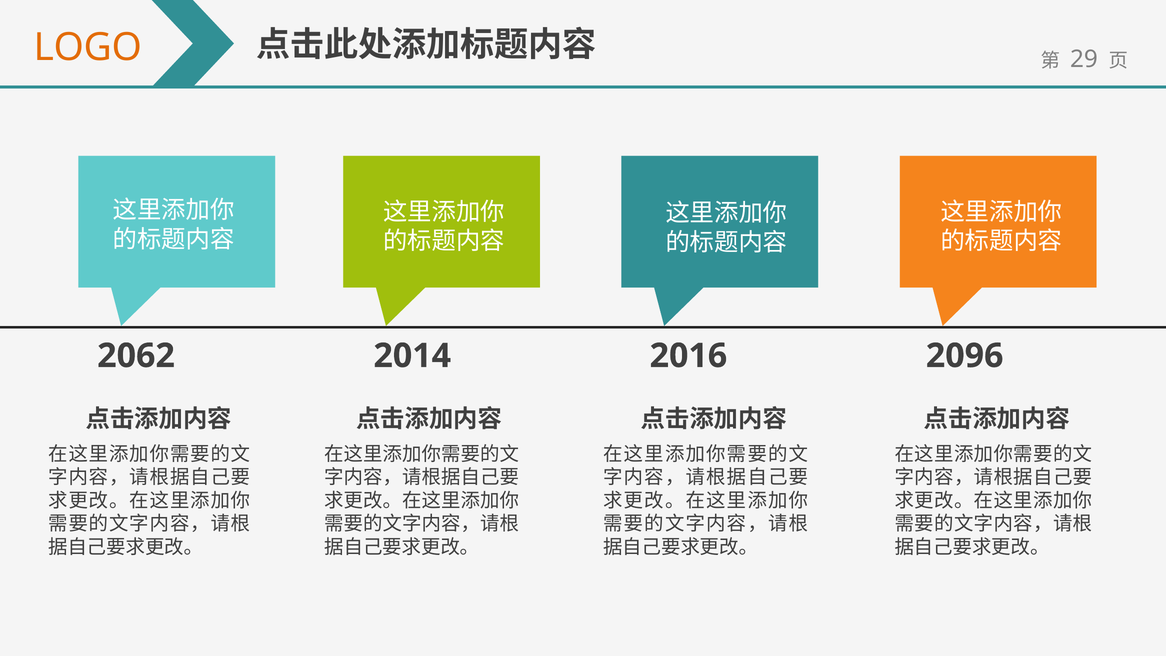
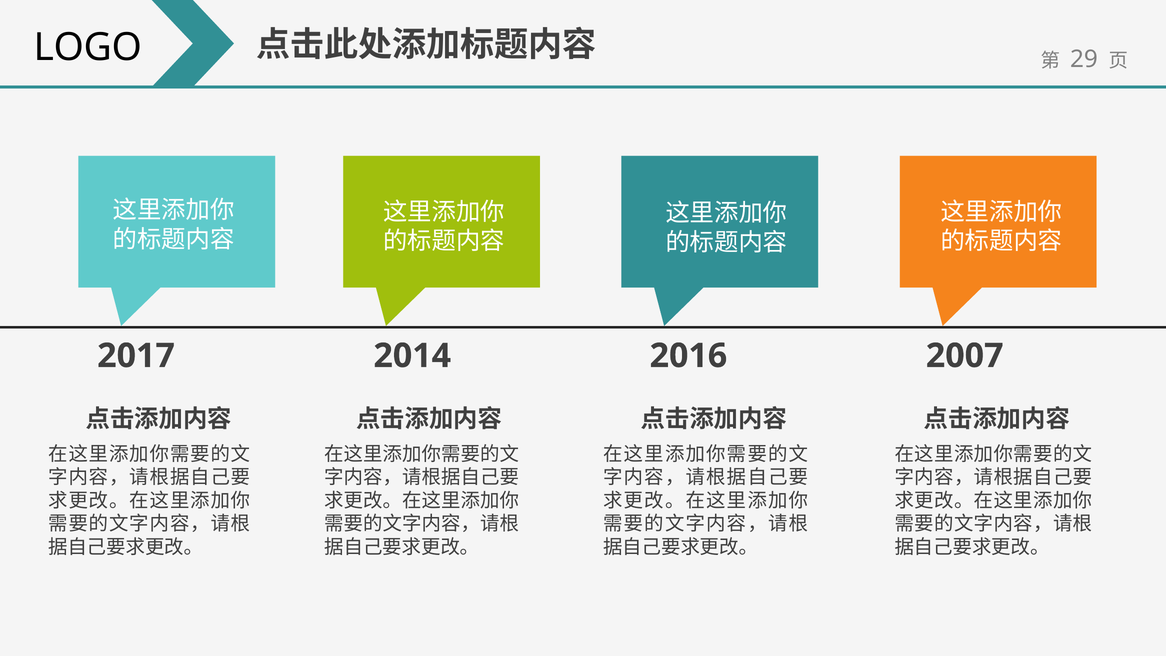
LOGO colour: orange -> black
2062: 2062 -> 2017
2096: 2096 -> 2007
